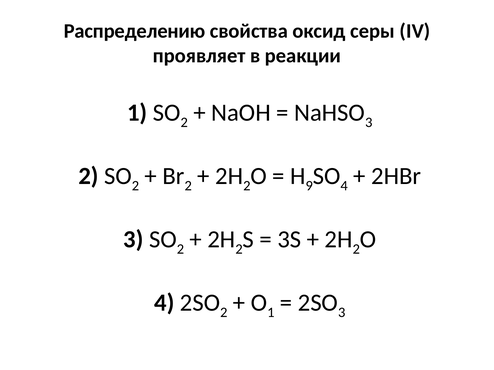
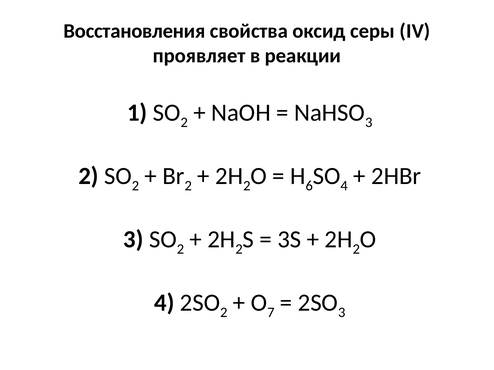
Распределению: Распределению -> Восстановления
9: 9 -> 6
1 at (271, 313): 1 -> 7
